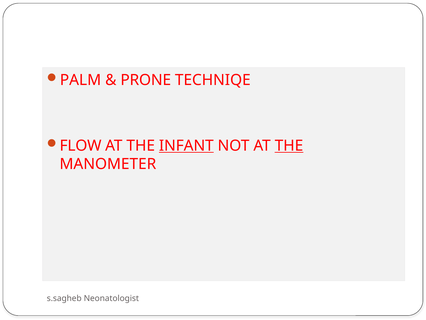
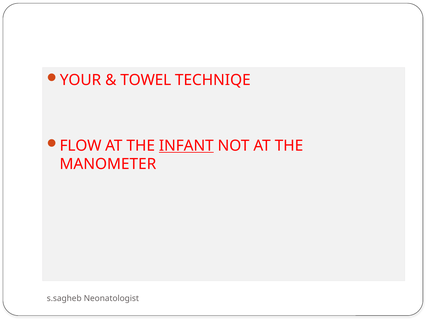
PALM: PALM -> YOUR
PRONE: PRONE -> TOWEL
THE at (289, 146) underline: present -> none
